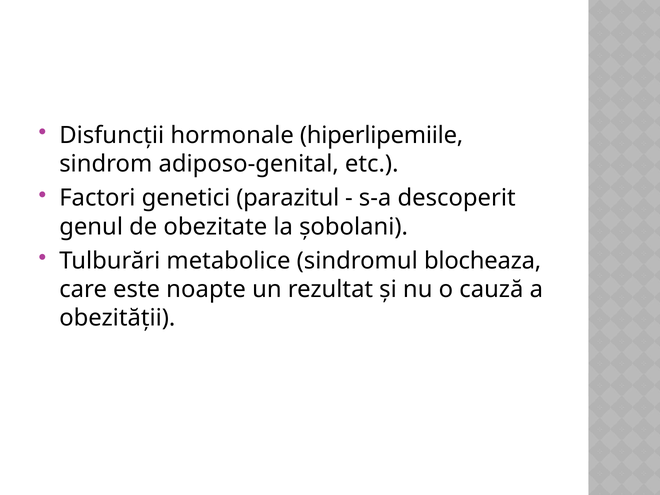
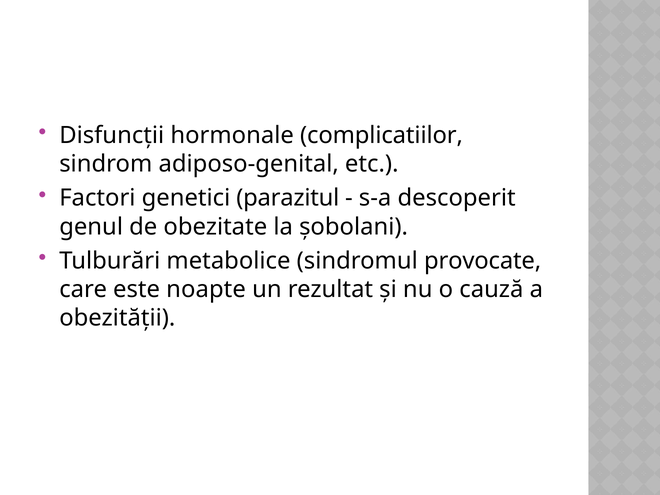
hiperlipemiile: hiperlipemiile -> complicatiilor
blocheaza: blocheaza -> provocate
